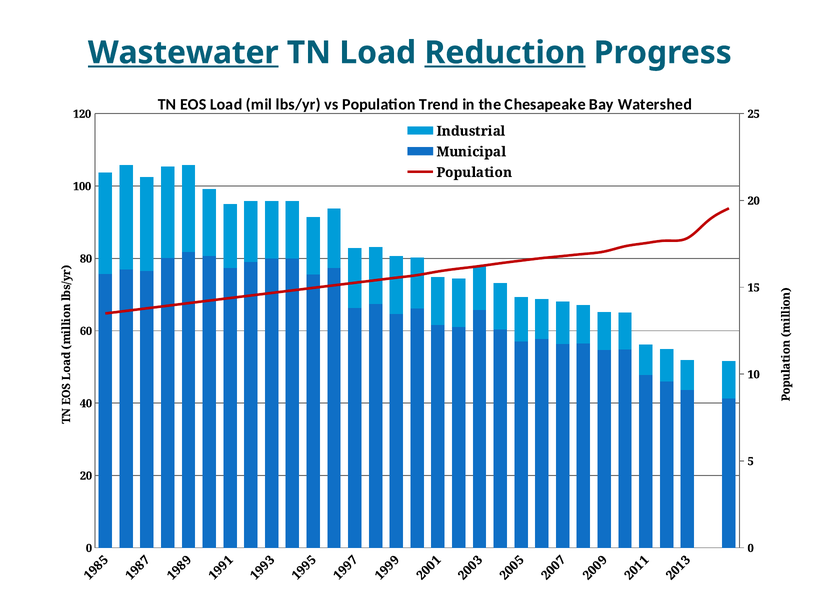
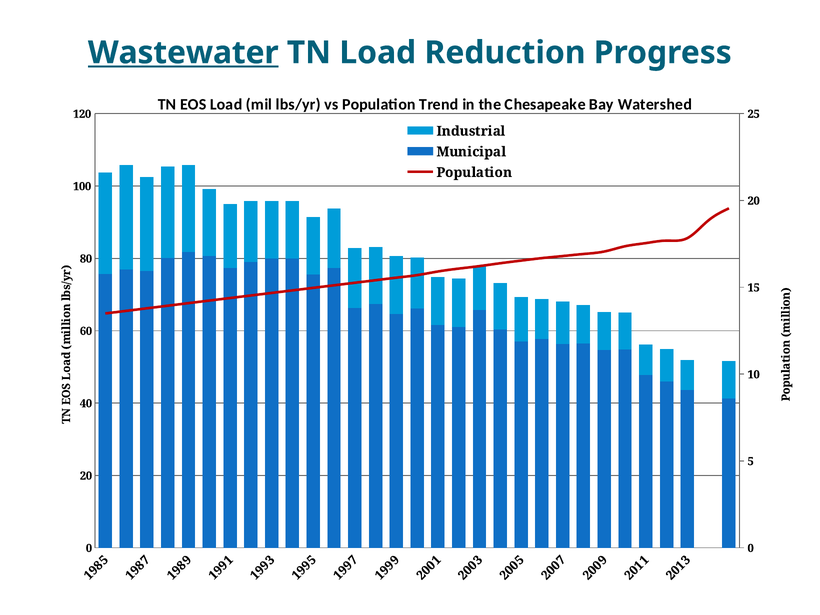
Reduction underline: present -> none
